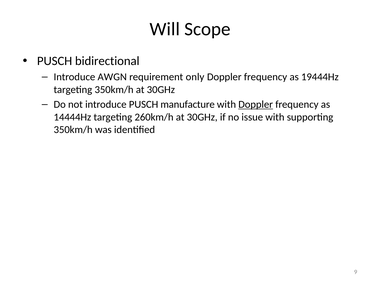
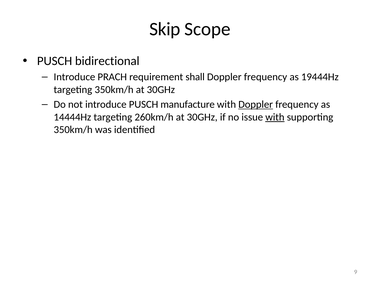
Will: Will -> Skip
AWGN: AWGN -> PRACH
only: only -> shall
with at (275, 117) underline: none -> present
